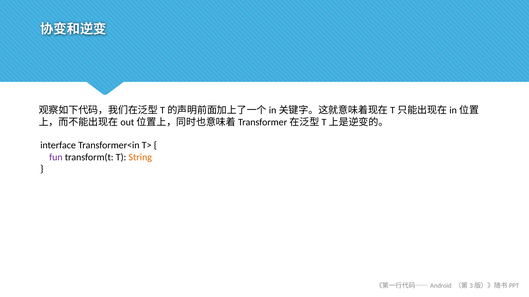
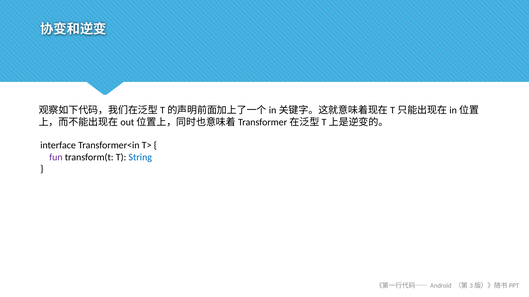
String colour: orange -> blue
